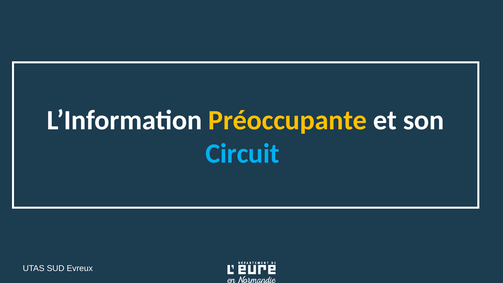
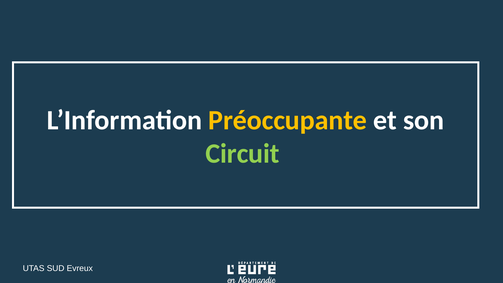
Circuit colour: light blue -> light green
